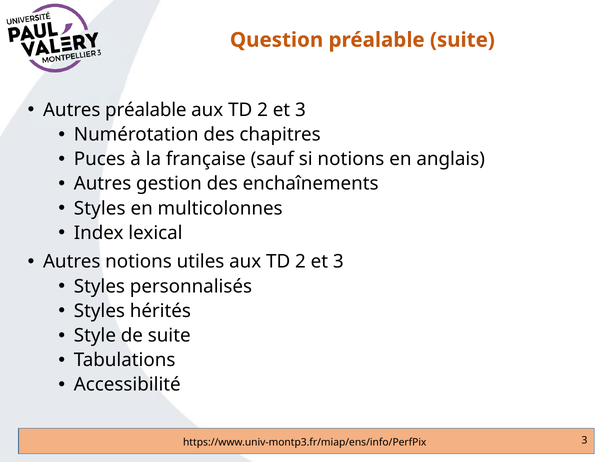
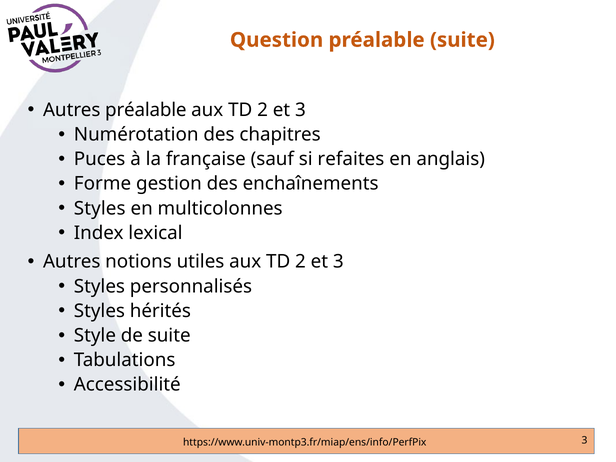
si notions: notions -> refaites
Autres at (103, 184): Autres -> Forme
